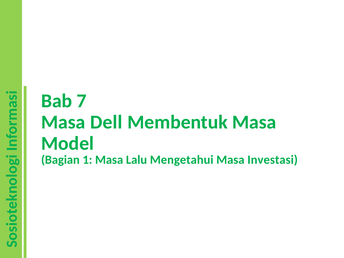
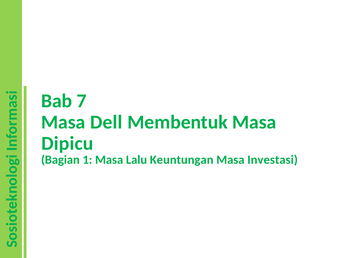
Model: Model -> Dipicu
Mengetahui: Mengetahui -> Keuntungan
